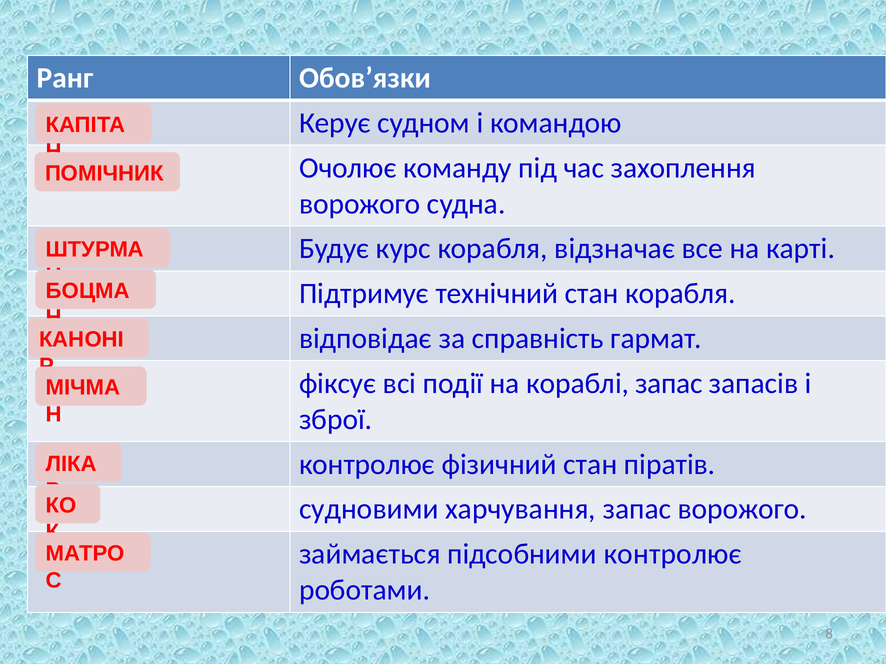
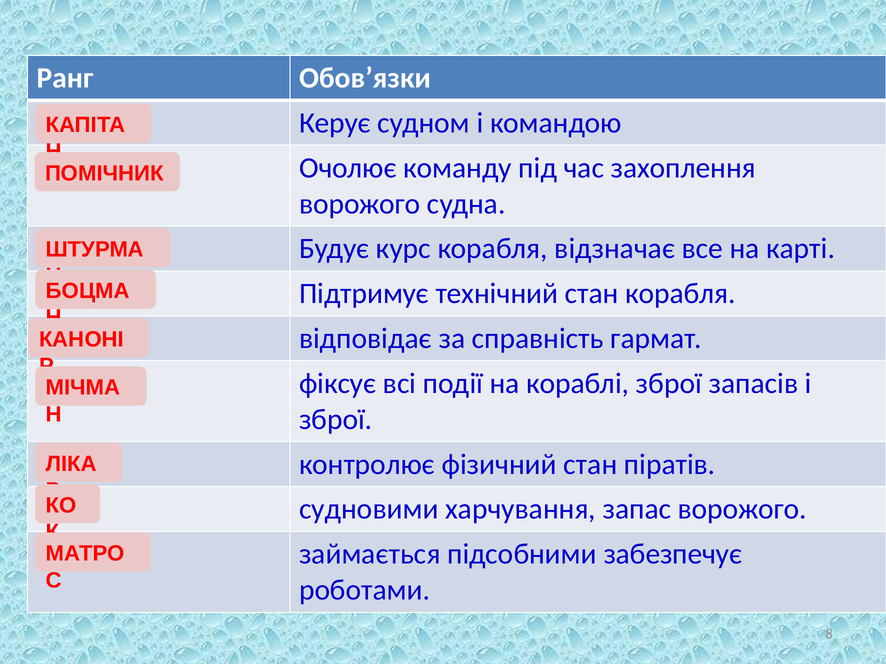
кораблі запас: запас -> зброї
підсобними контролює: контролює -> забезпечує
